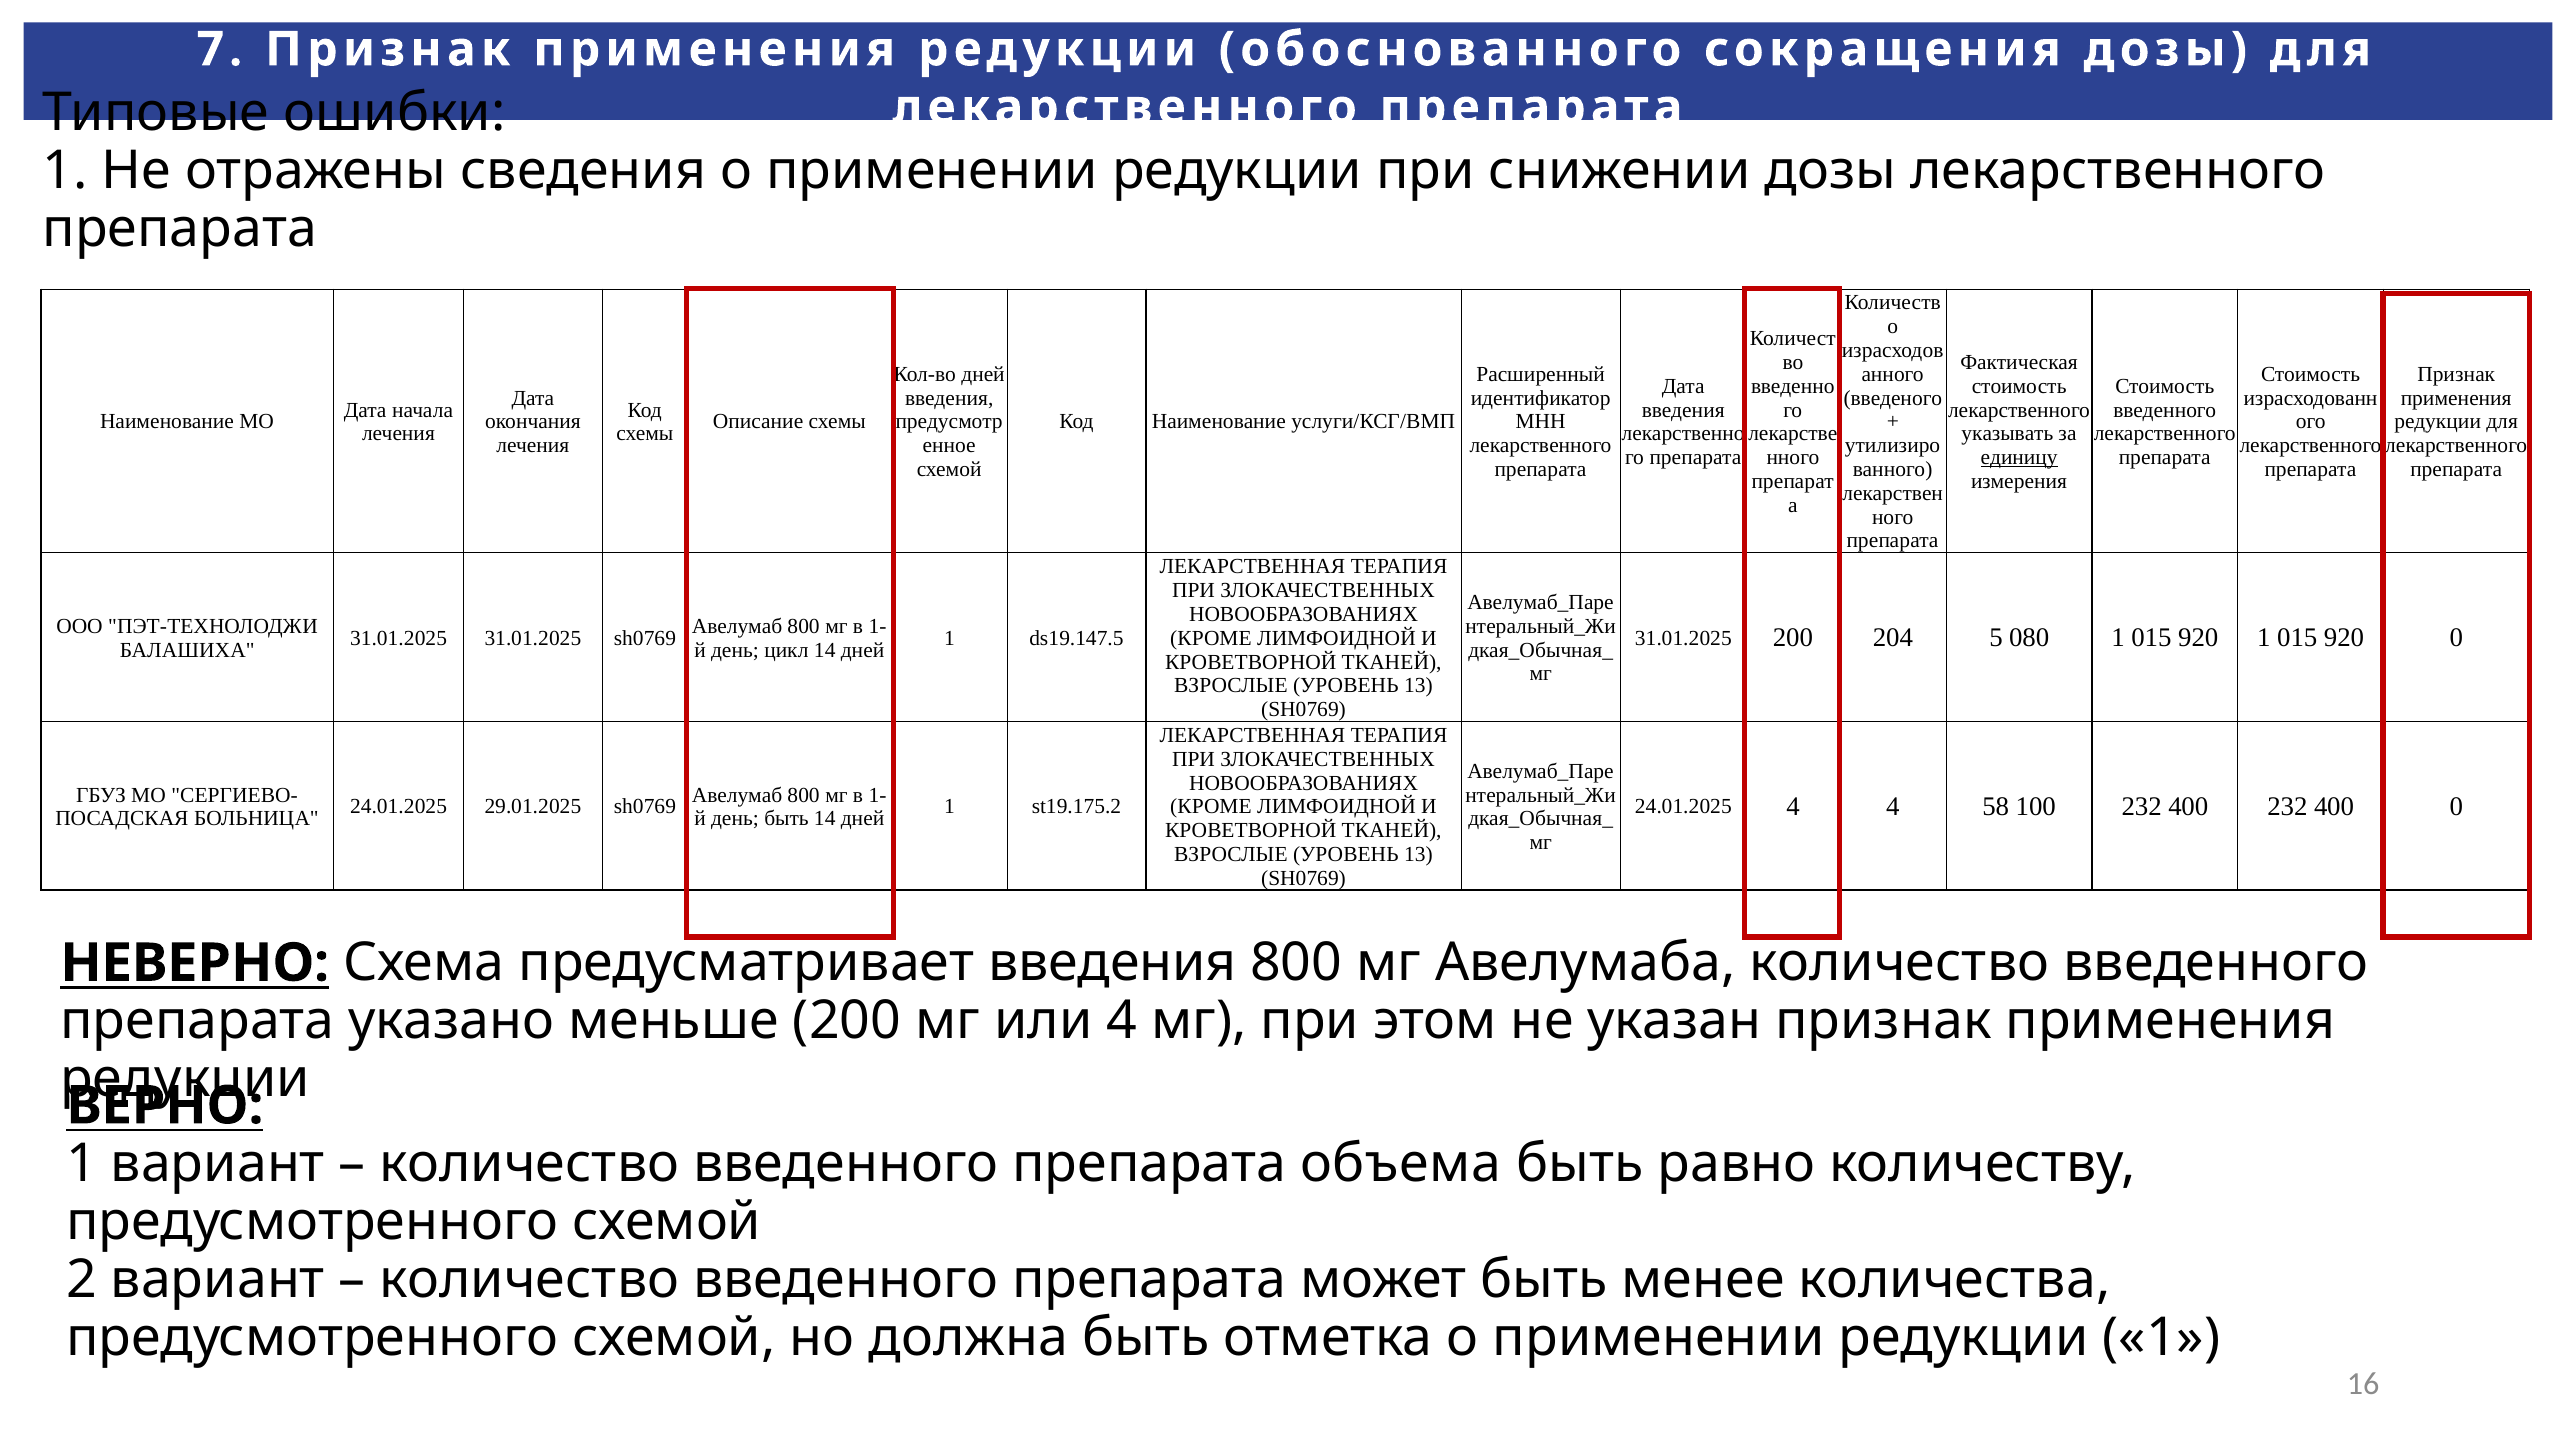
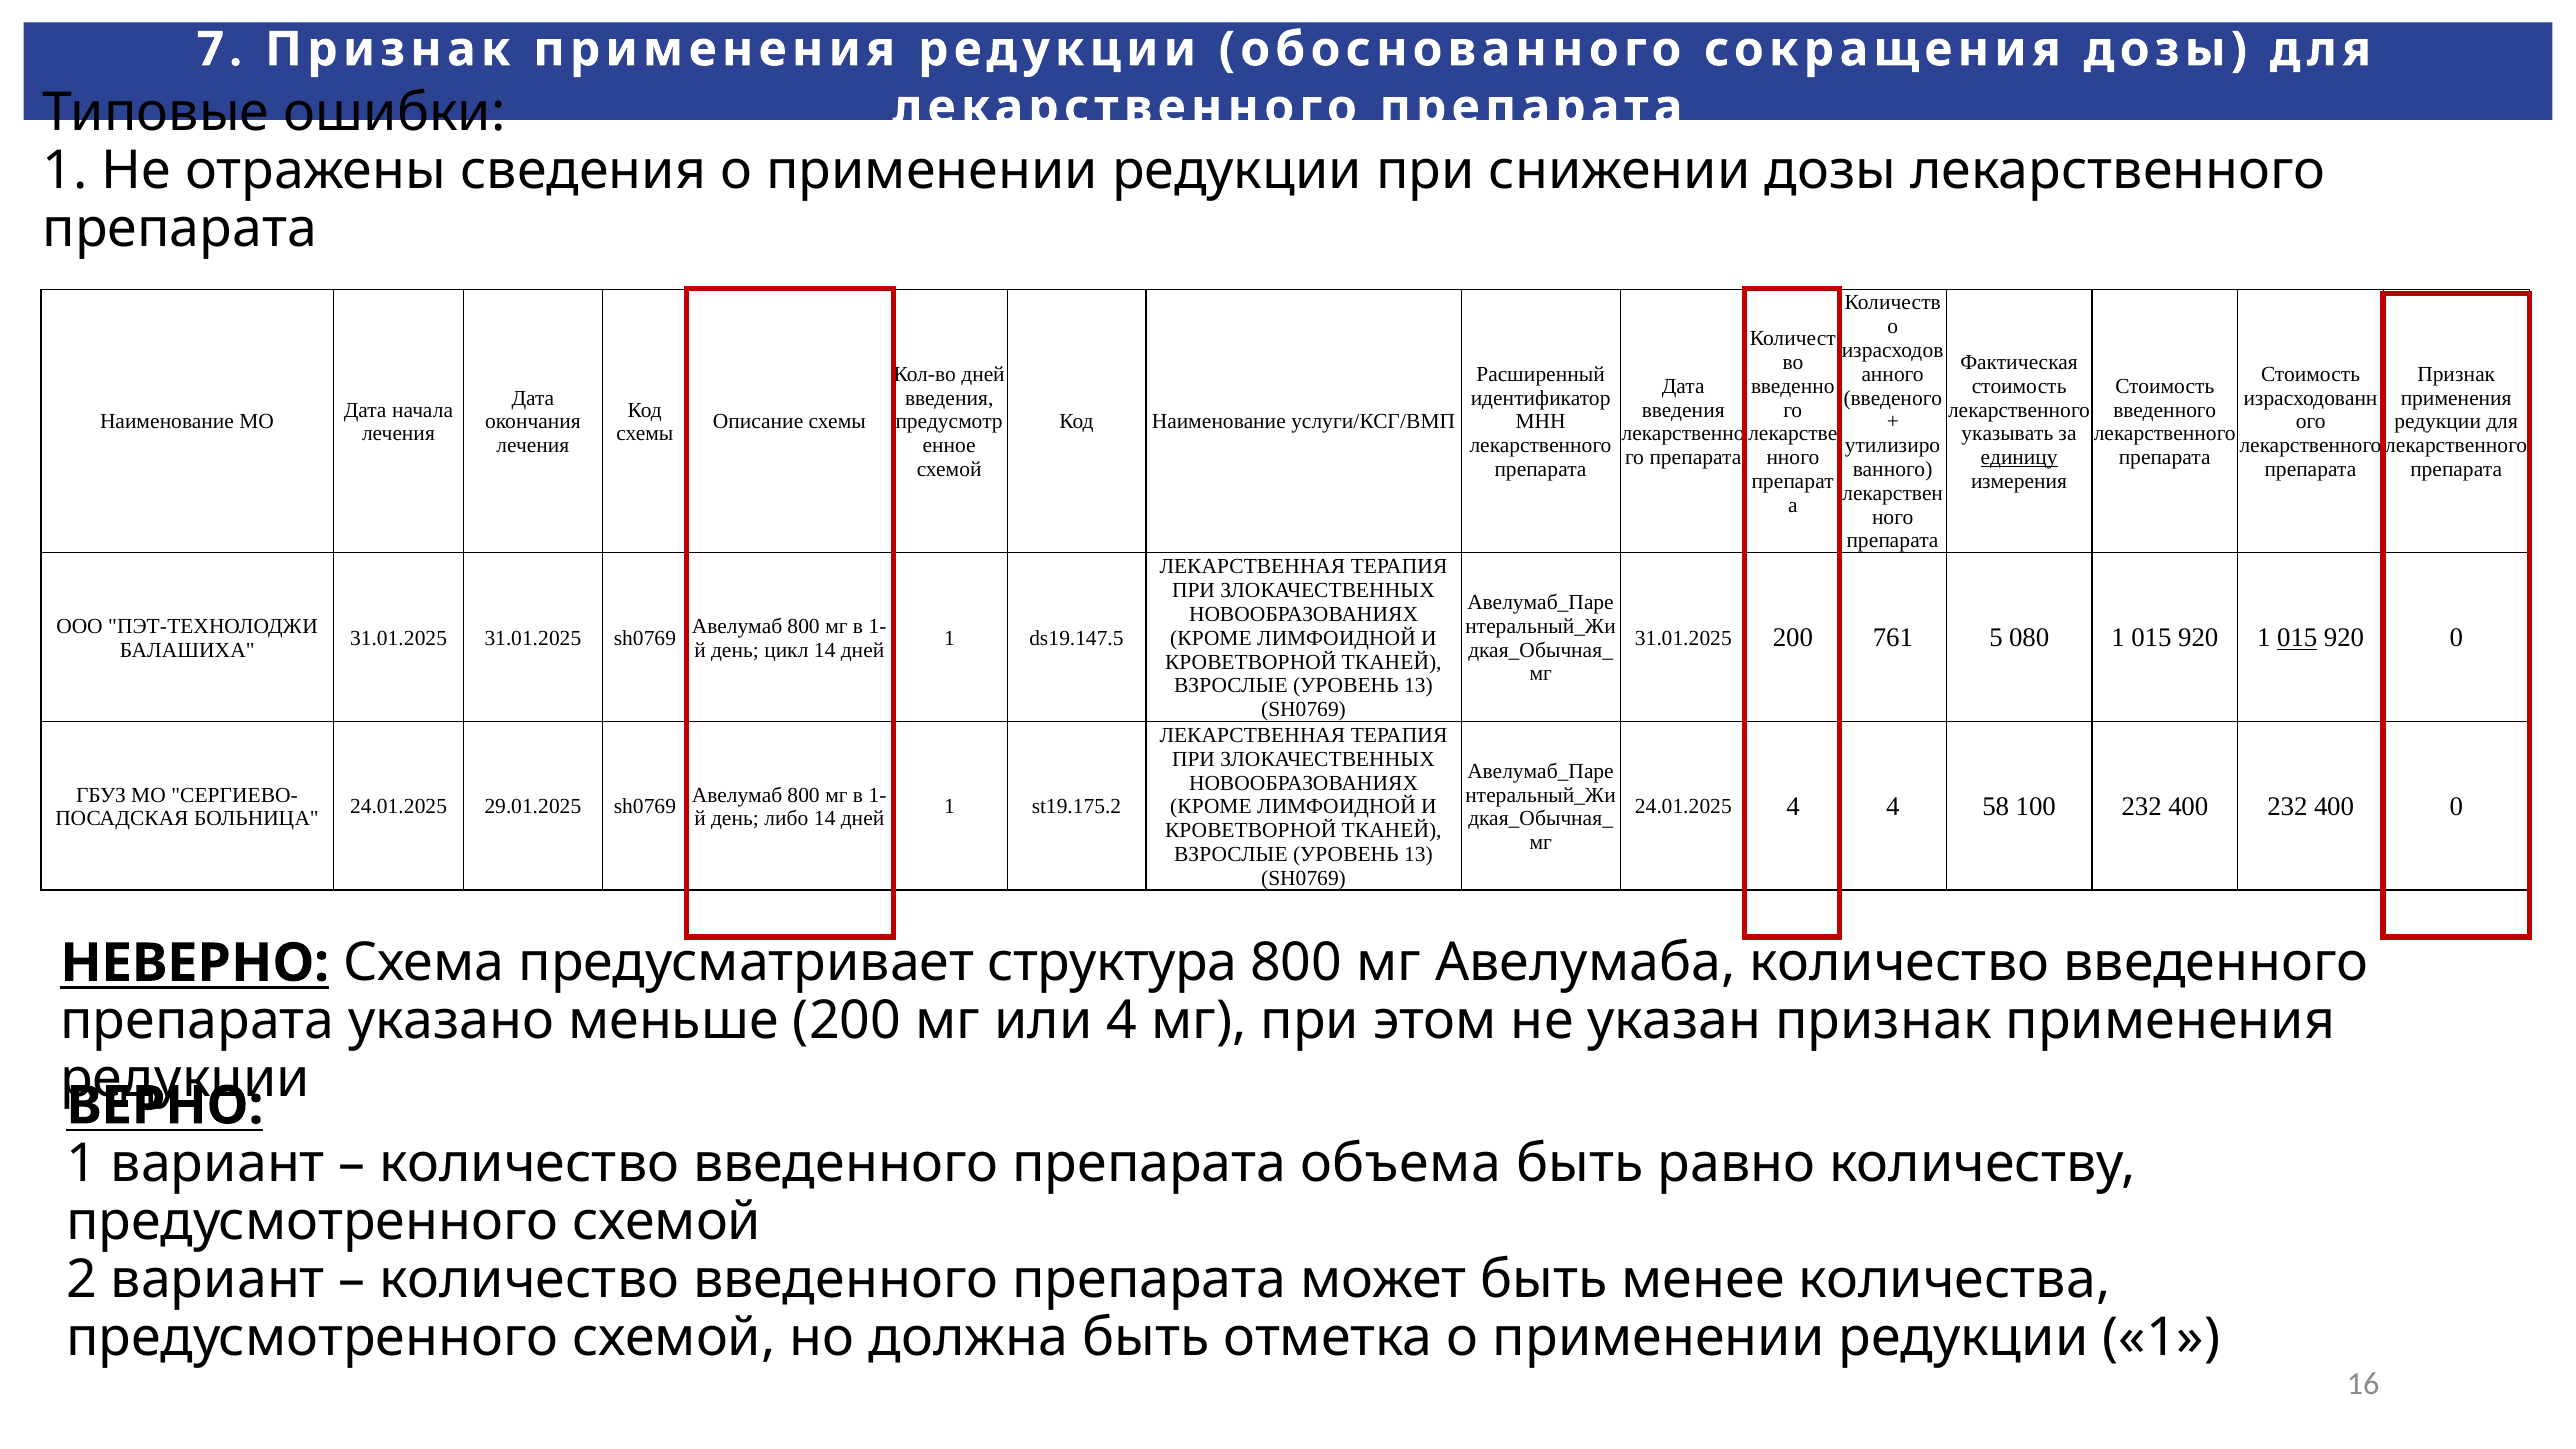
204: 204 -> 761
015 at (2297, 638) underline: none -> present
день быть: быть -> либо
предусматривает введения: введения -> структура
